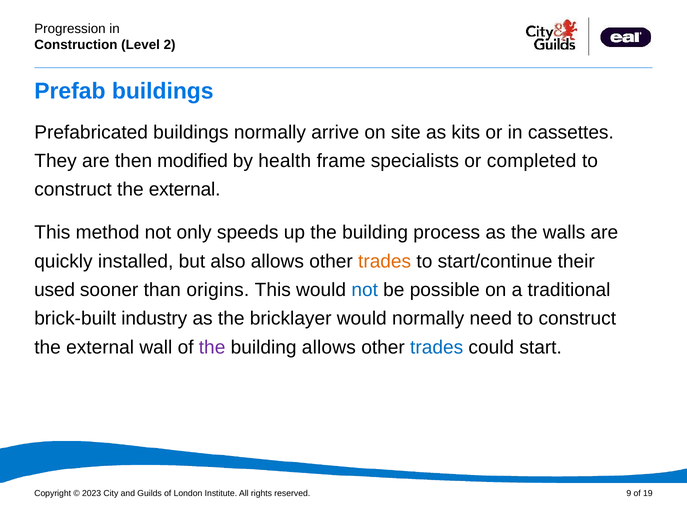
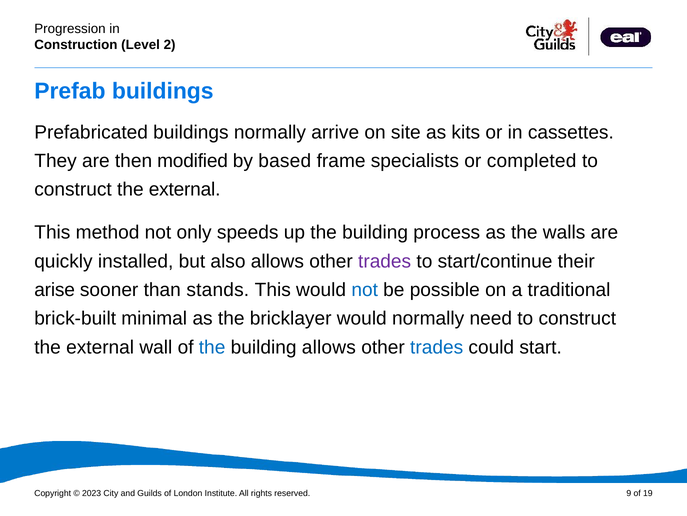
health: health -> based
trades at (385, 261) colour: orange -> purple
used: used -> arise
origins: origins -> stands
industry: industry -> minimal
the at (212, 347) colour: purple -> blue
